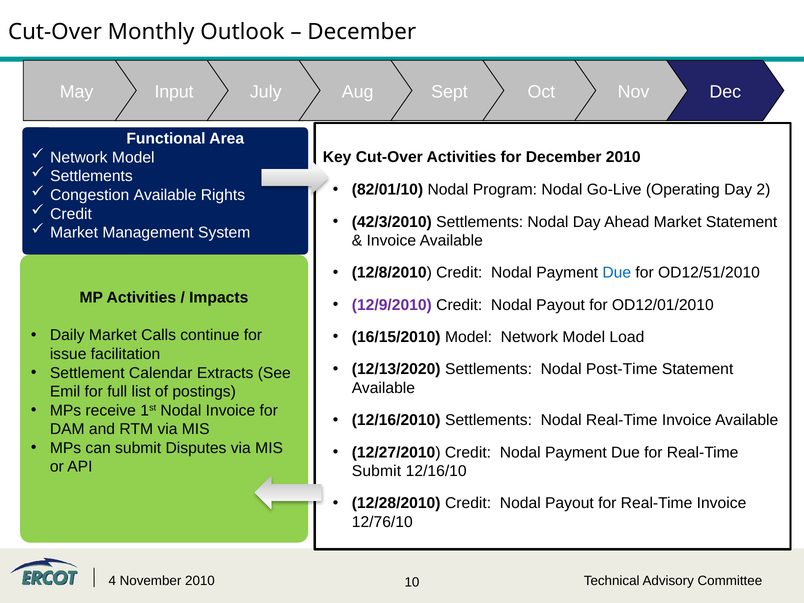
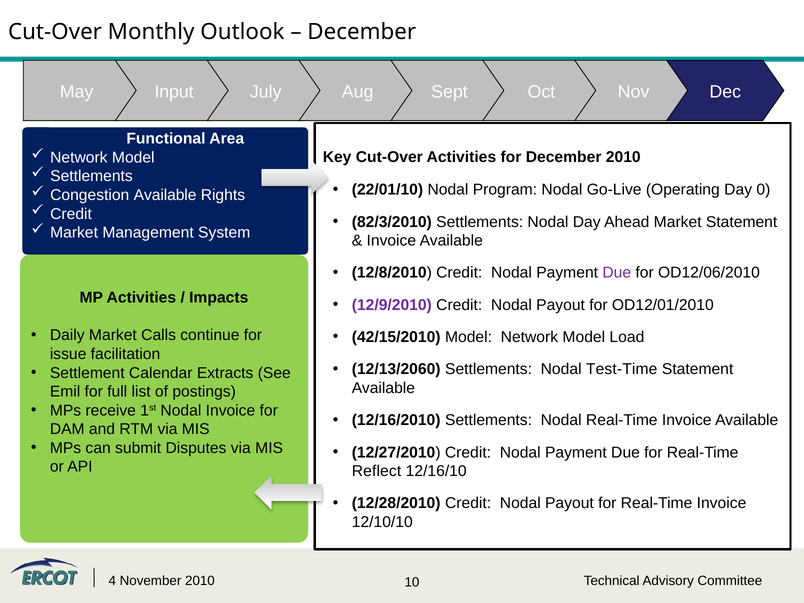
82/01/10: 82/01/10 -> 22/01/10
2: 2 -> 0
42/3/2010: 42/3/2010 -> 82/3/2010
Due at (617, 273) colour: blue -> purple
OD12/51/2010: OD12/51/2010 -> OD12/06/2010
16/15/2010: 16/15/2010 -> 42/15/2010
12/13/2020: 12/13/2020 -> 12/13/2060
Post-Time: Post-Time -> Test-Time
Submit at (377, 471): Submit -> Reflect
12/76/10: 12/76/10 -> 12/10/10
